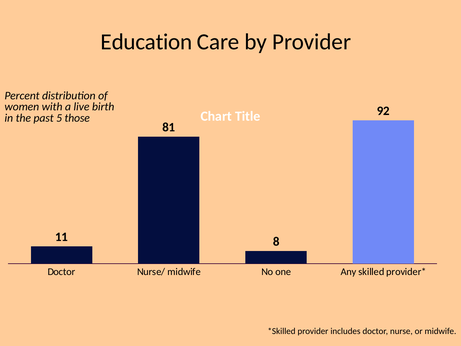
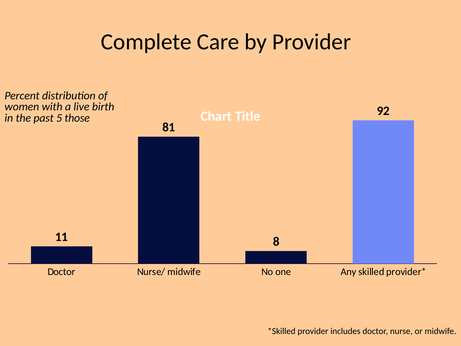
Education: Education -> Complete
